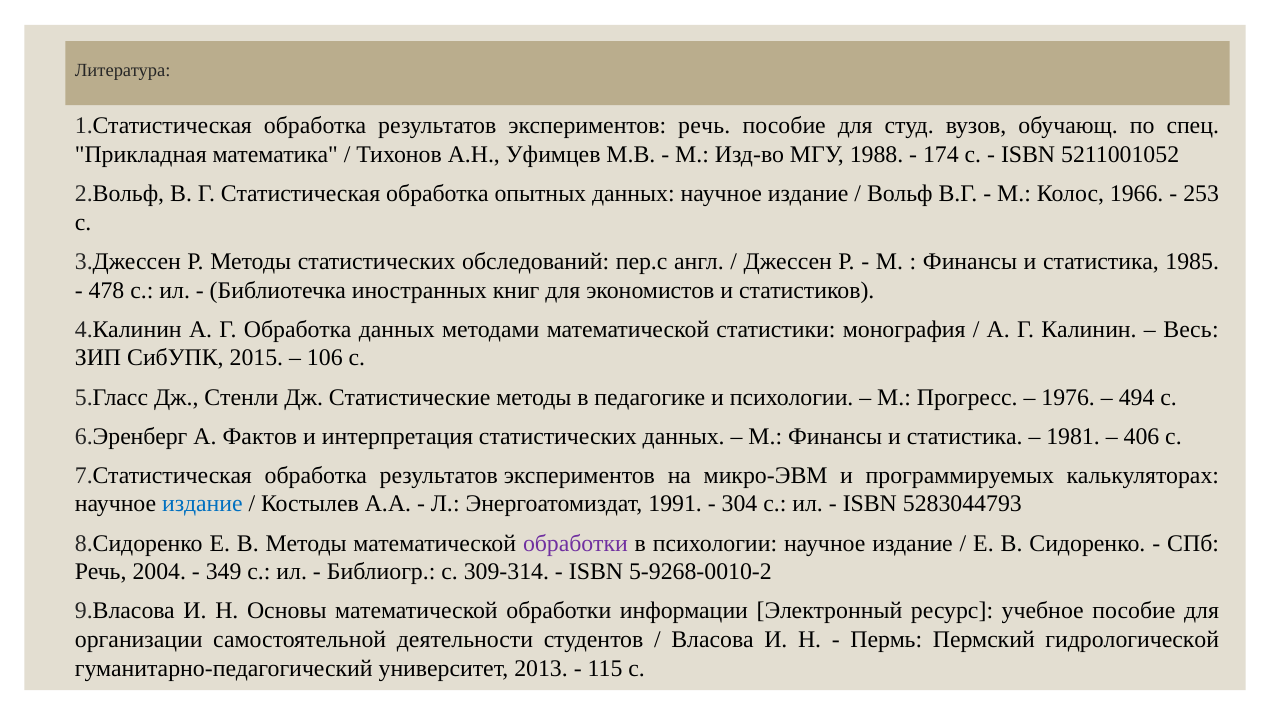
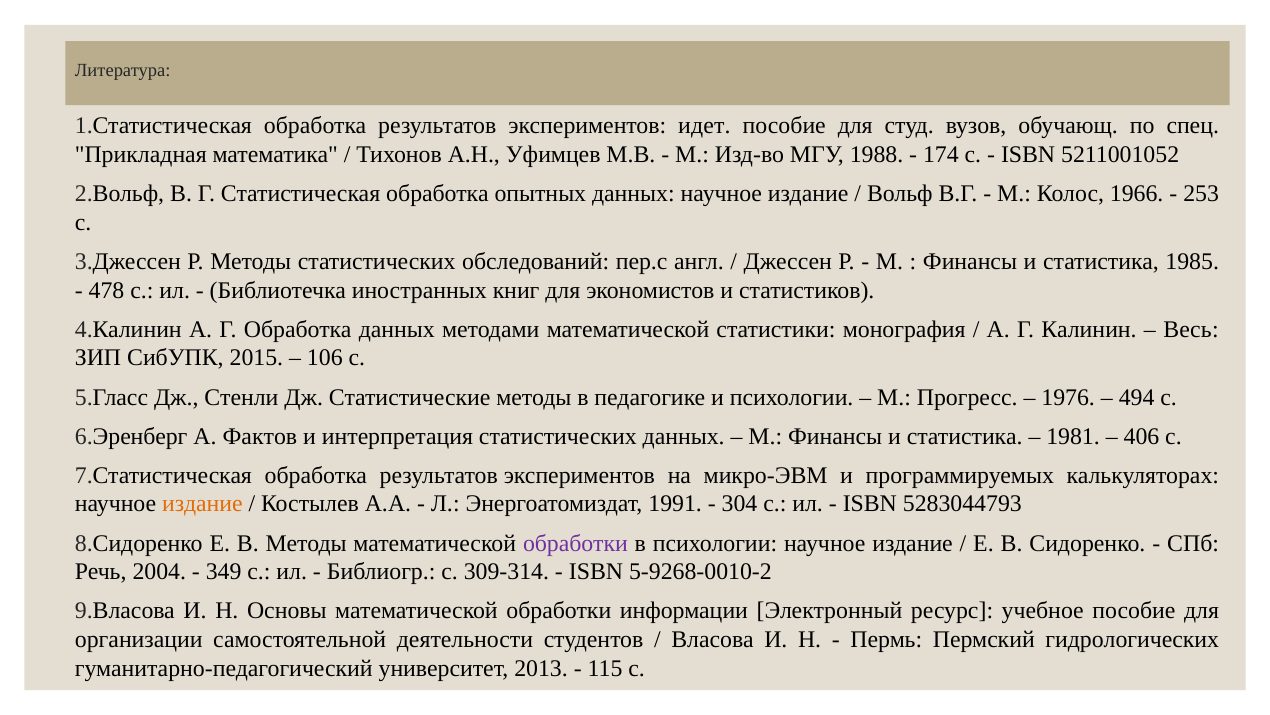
экспериментов речь: речь -> идет
издание at (202, 504) colour: blue -> orange
гидрологической: гидрологической -> гидрологических
